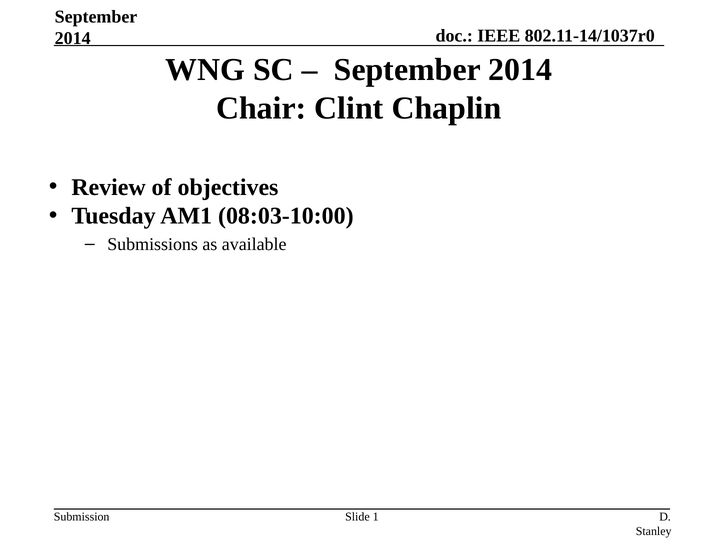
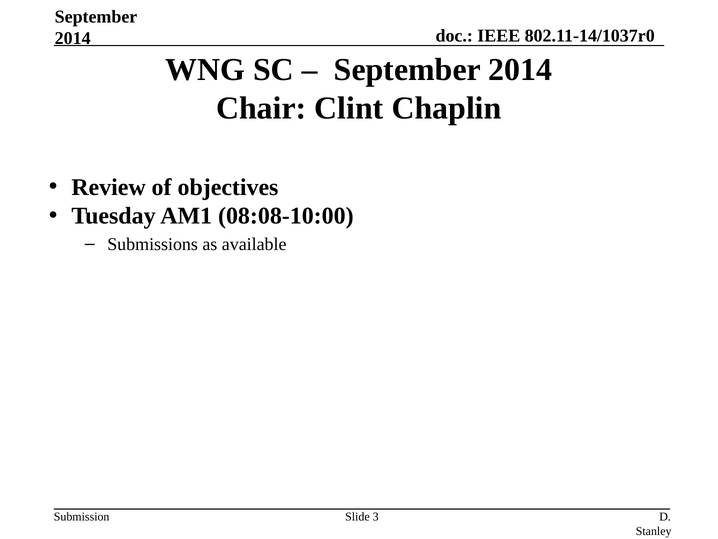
08:03-10:00: 08:03-10:00 -> 08:08-10:00
1: 1 -> 3
